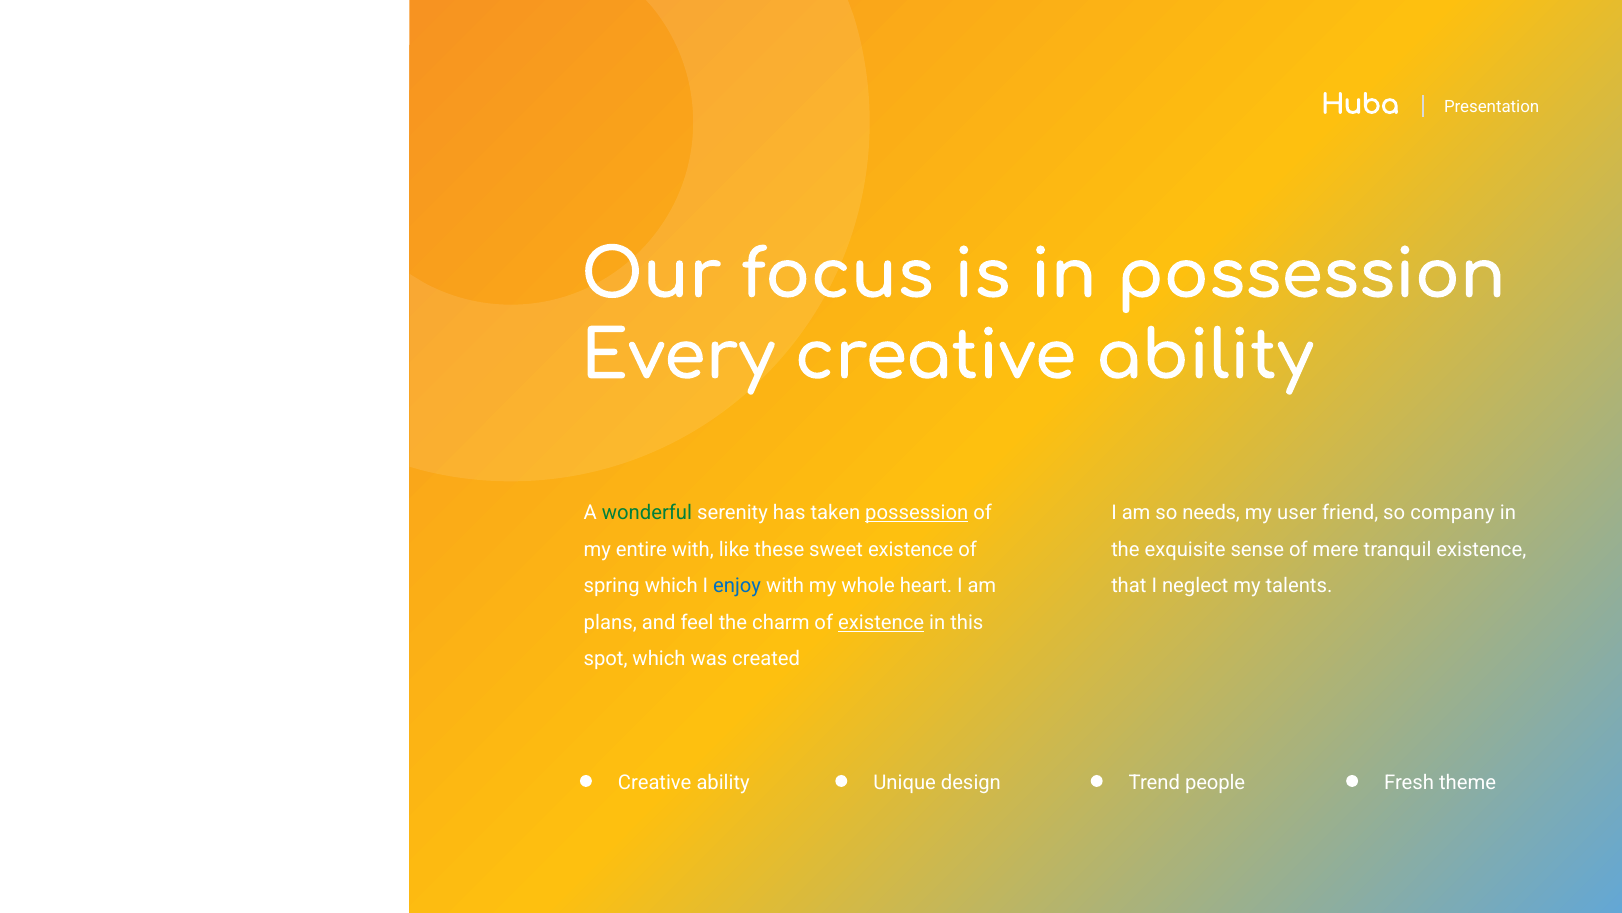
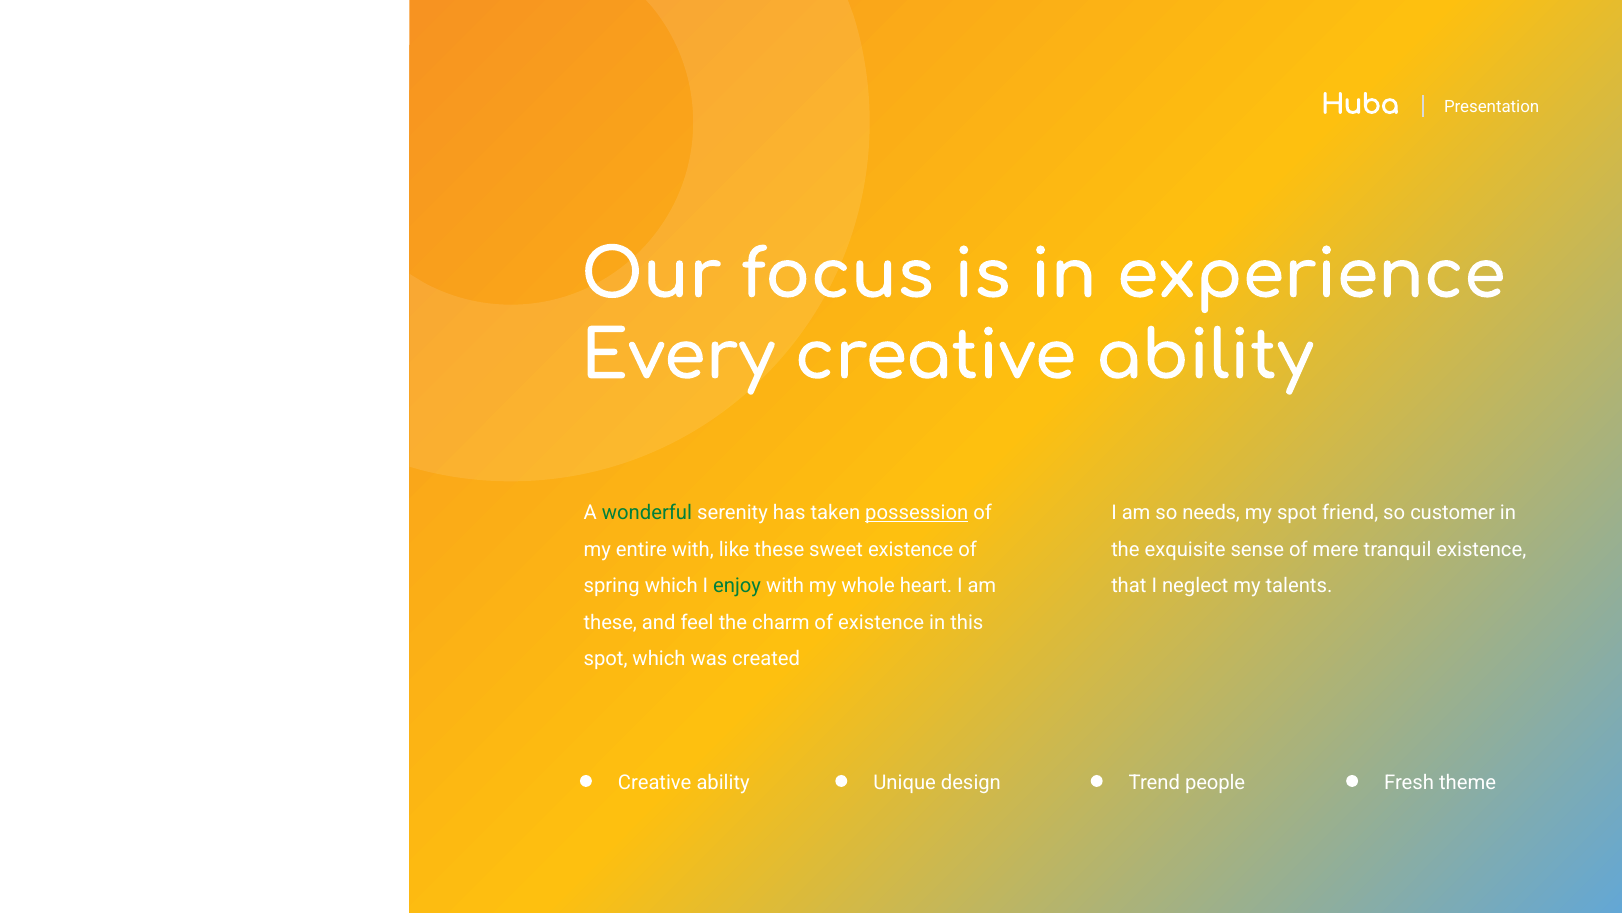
in possession: possession -> experience
my user: user -> spot
company: company -> customer
enjoy colour: blue -> green
plans at (610, 622): plans -> these
existence at (881, 622) underline: present -> none
